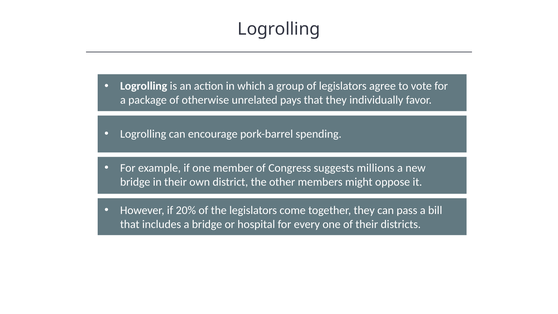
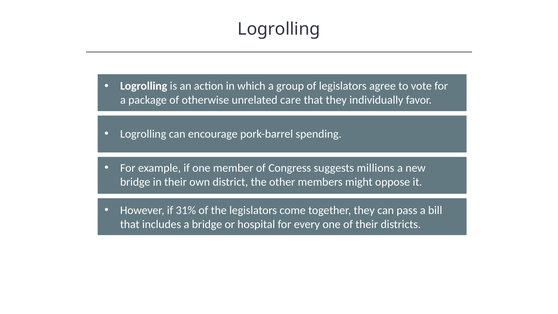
pays: pays -> care
20%: 20% -> 31%
